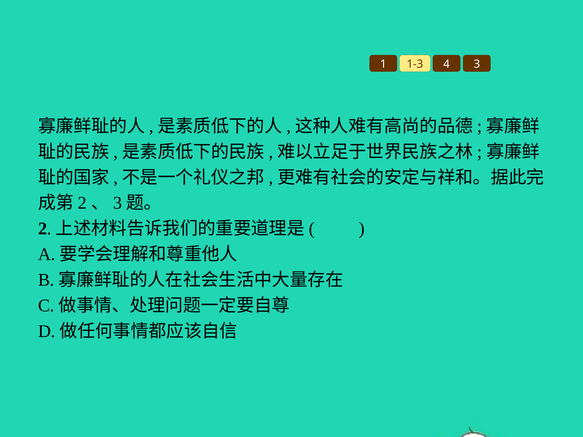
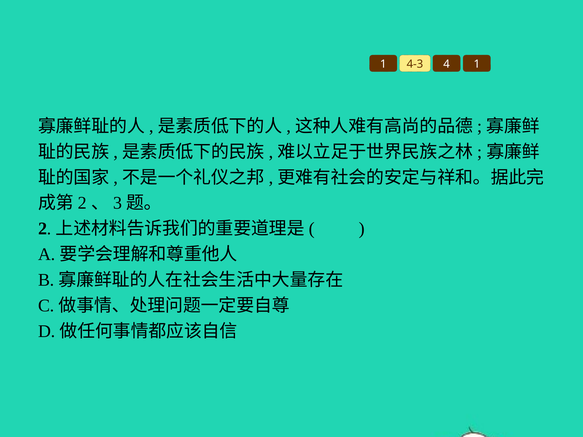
1-3: 1-3 -> 4-3
4 3: 3 -> 1
